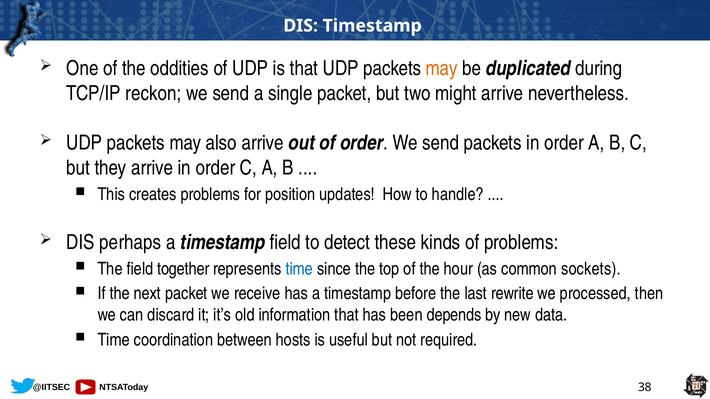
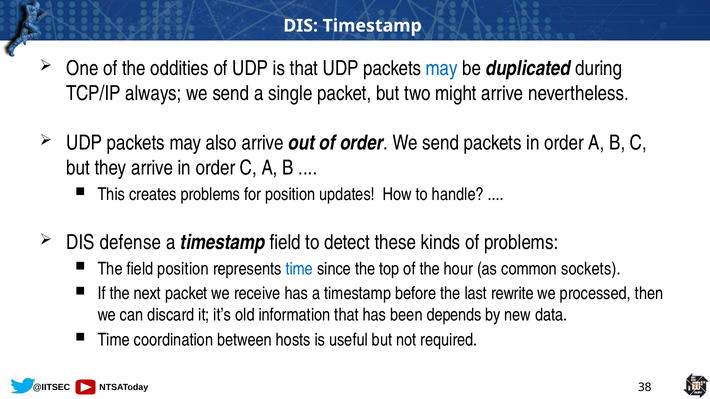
may at (442, 69) colour: orange -> blue
reckon: reckon -> always
perhaps: perhaps -> defense
field together: together -> position
